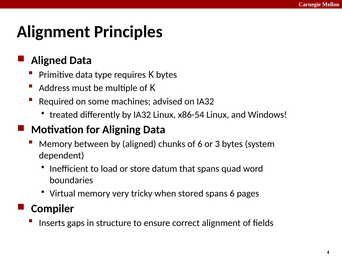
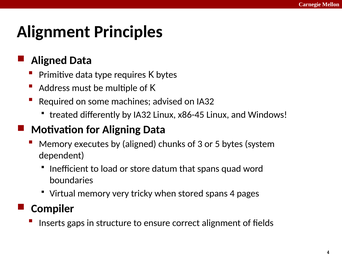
x86-54: x86-54 -> x86-45
between: between -> executes
of 6: 6 -> 3
3: 3 -> 5
spans 6: 6 -> 4
